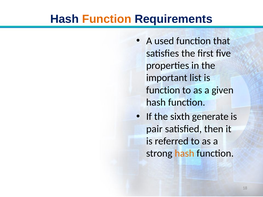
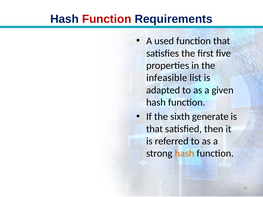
Function at (107, 19) colour: orange -> red
important: important -> infeasible
function at (163, 90): function -> adapted
pair at (154, 129): pair -> that
